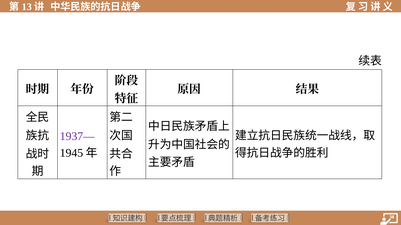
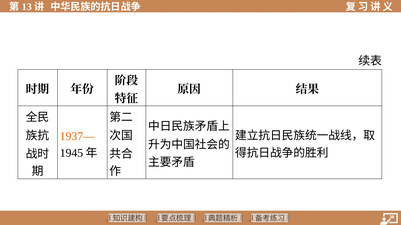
1937— colour: purple -> orange
